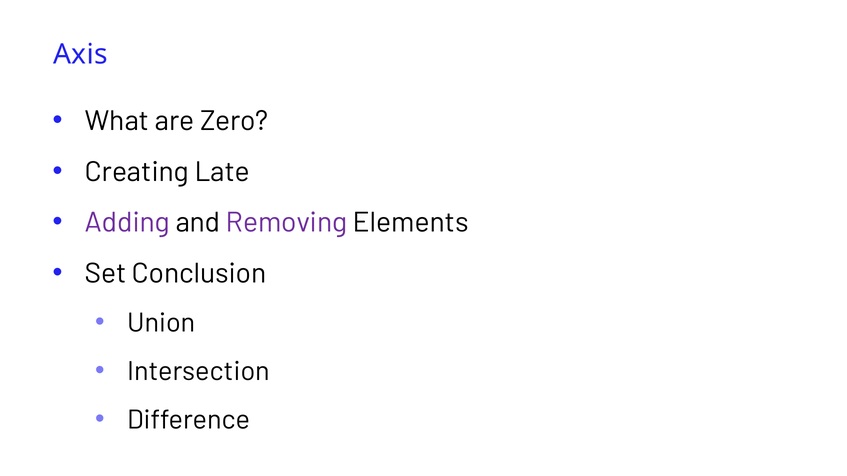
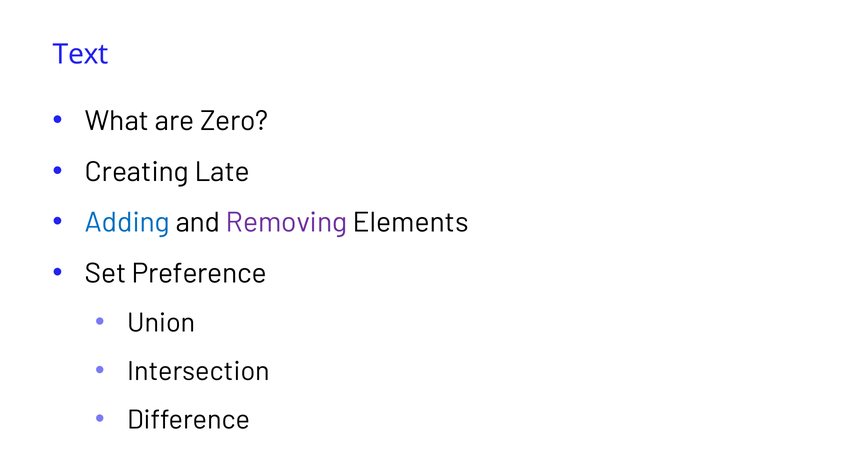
Axis: Axis -> Text
Adding colour: purple -> blue
Conclusion: Conclusion -> Preference
